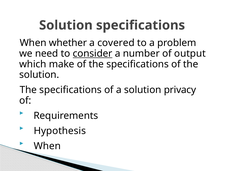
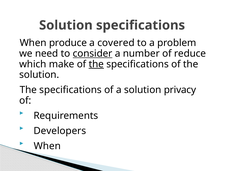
whether: whether -> produce
output: output -> reduce
the at (96, 64) underline: none -> present
Hypothesis: Hypothesis -> Developers
